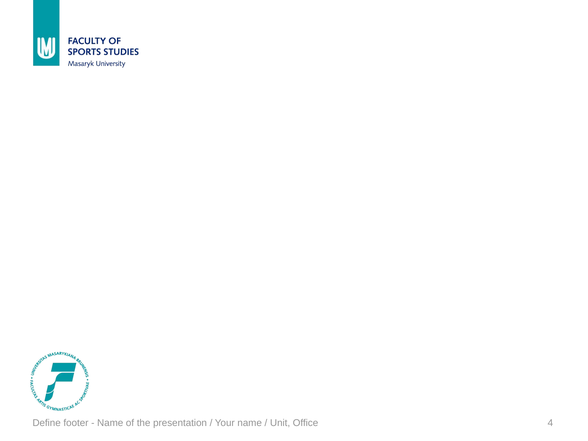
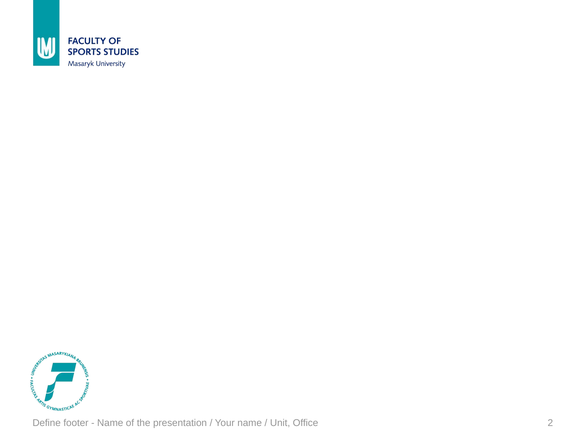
4: 4 -> 2
